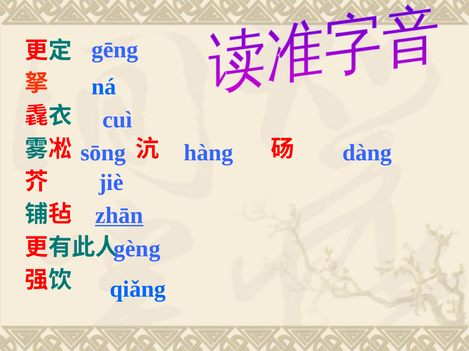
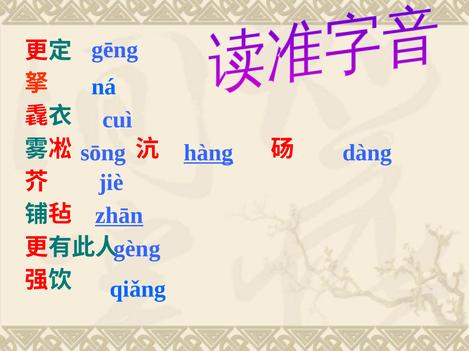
hàng underline: none -> present
